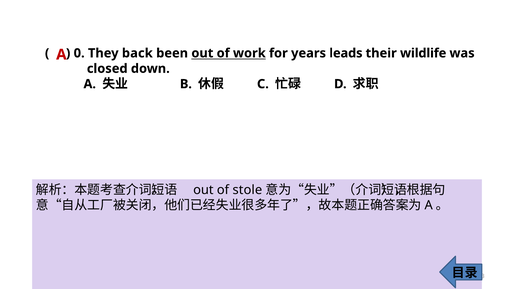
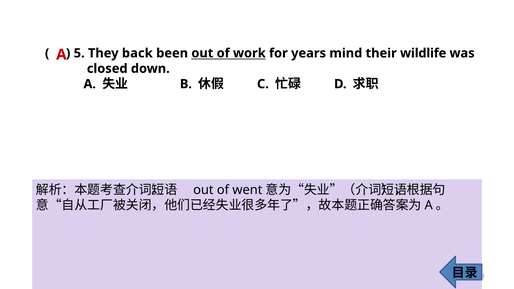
0: 0 -> 5
leads: leads -> mind
stole: stole -> went
